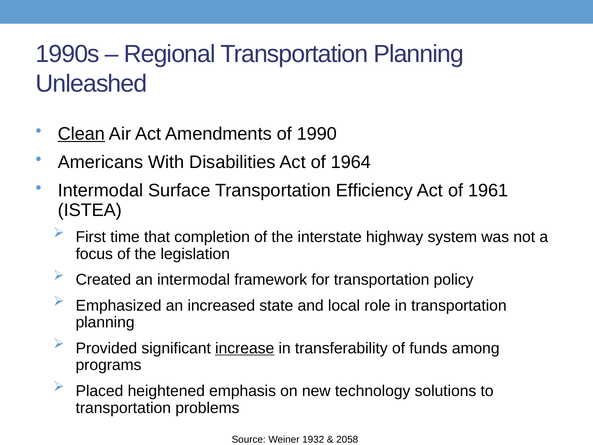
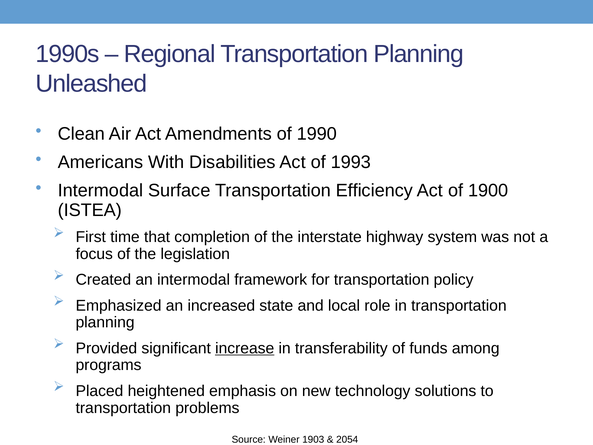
Clean underline: present -> none
1964: 1964 -> 1993
1961: 1961 -> 1900
1932: 1932 -> 1903
2058: 2058 -> 2054
